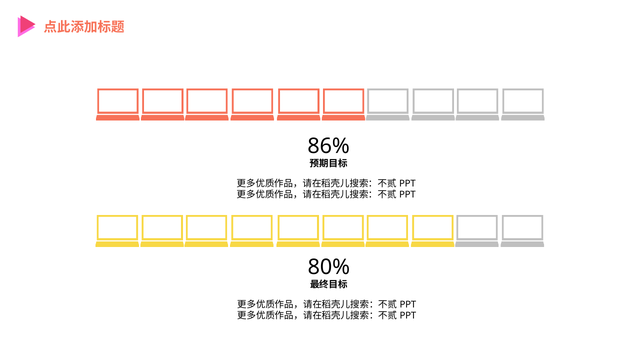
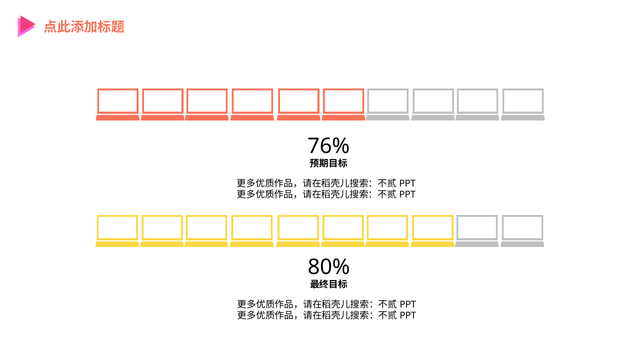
86%: 86% -> 76%
